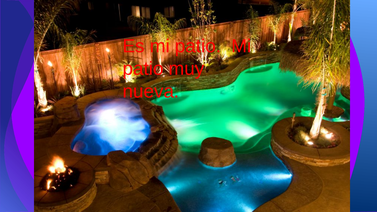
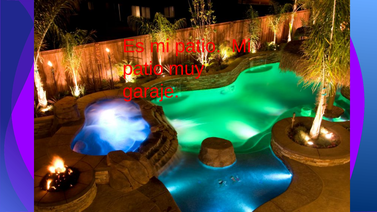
nueva: nueva -> garaje
